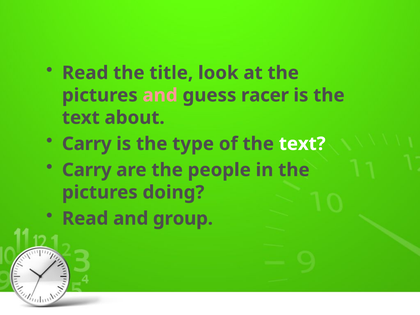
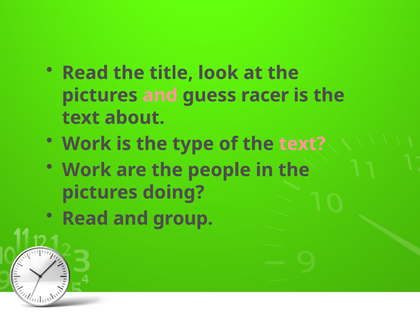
Carry at (87, 144): Carry -> Work
text at (302, 144) colour: white -> pink
Carry at (87, 170): Carry -> Work
